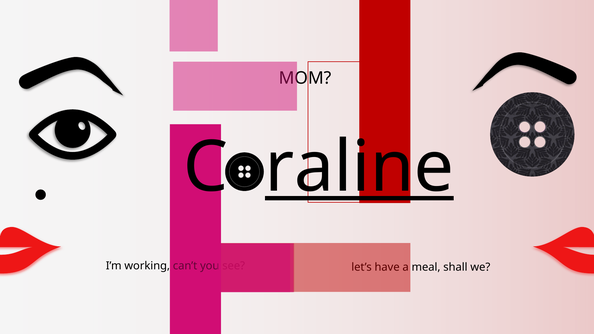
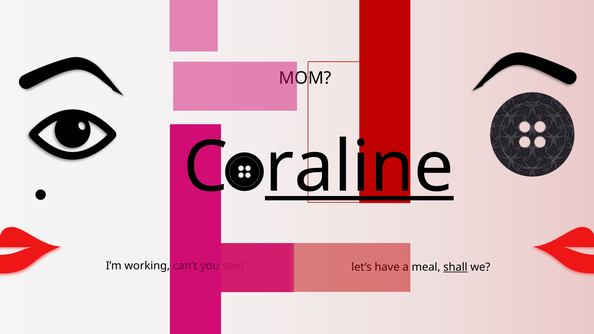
shall underline: none -> present
